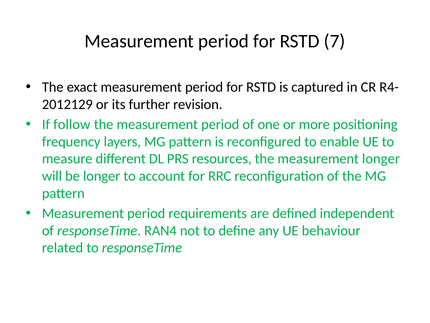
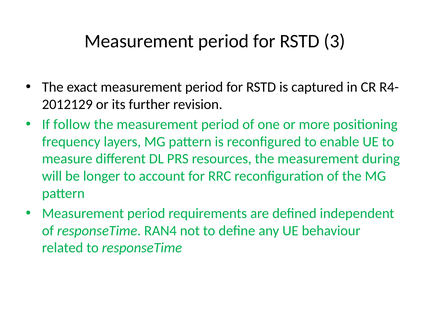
7: 7 -> 3
measurement longer: longer -> during
